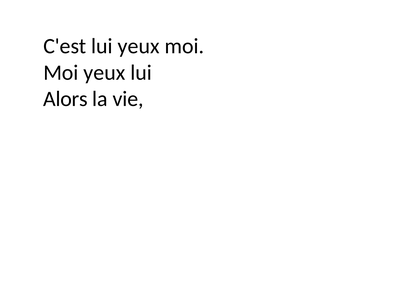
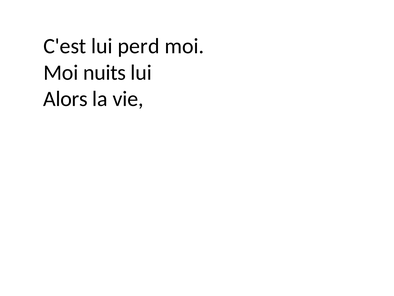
lui yeux: yeux -> perd
Moi yeux: yeux -> nuits
